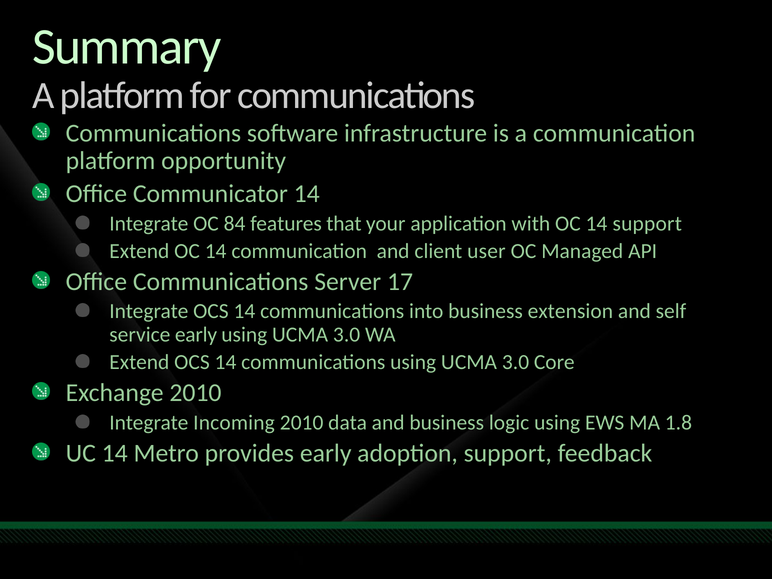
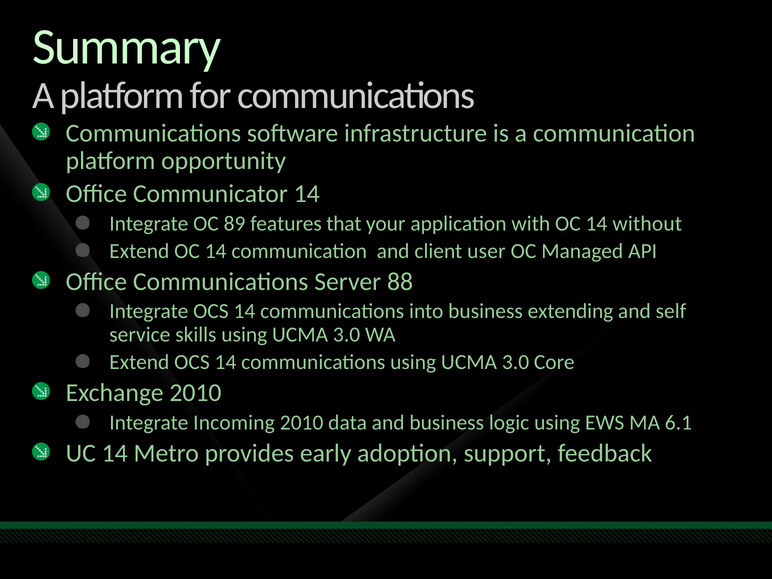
84: 84 -> 89
14 support: support -> without
17: 17 -> 88
extension: extension -> extending
service early: early -> skills
1.8: 1.8 -> 6.1
